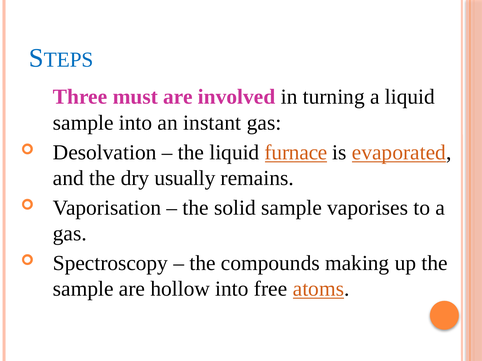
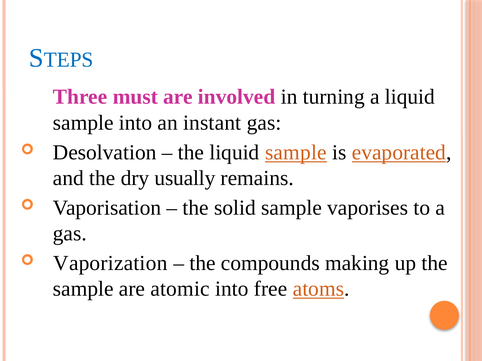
the liquid furnace: furnace -> sample
Spectroscopy: Spectroscopy -> Vaporization
hollow: hollow -> atomic
